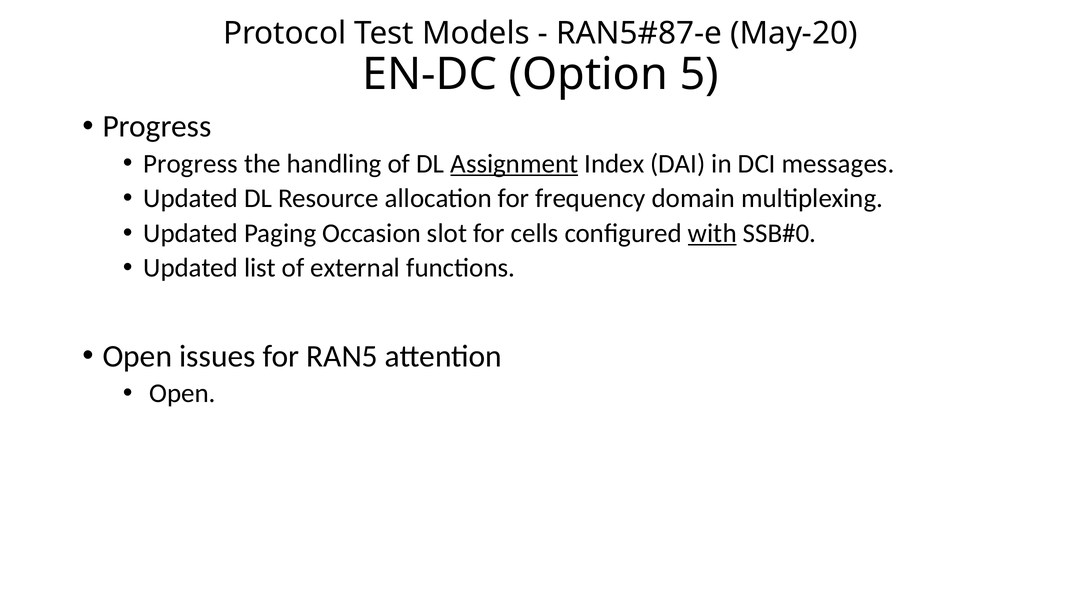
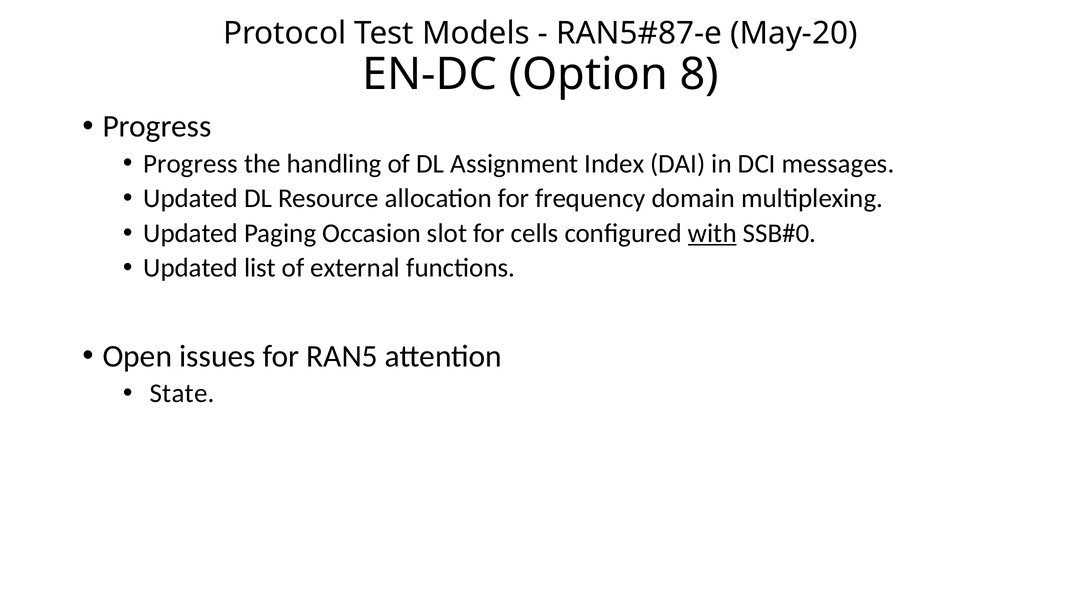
5: 5 -> 8
Assignment underline: present -> none
Open at (182, 393): Open -> State
